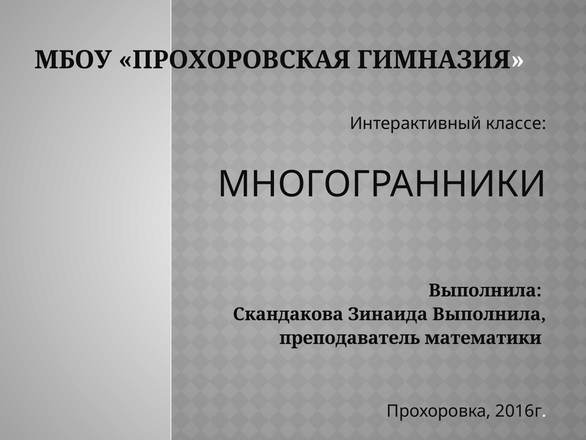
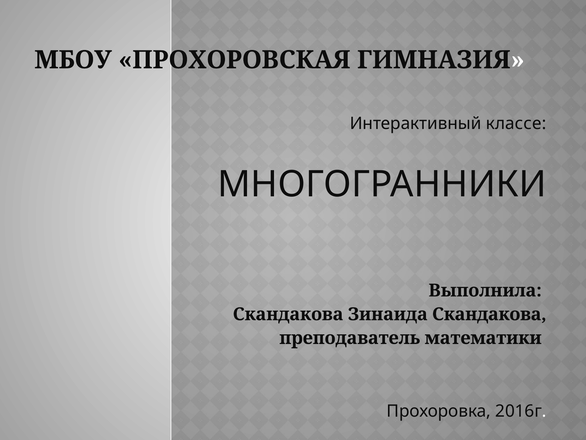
Зинаида Выполнила: Выполнила -> Скандакова
